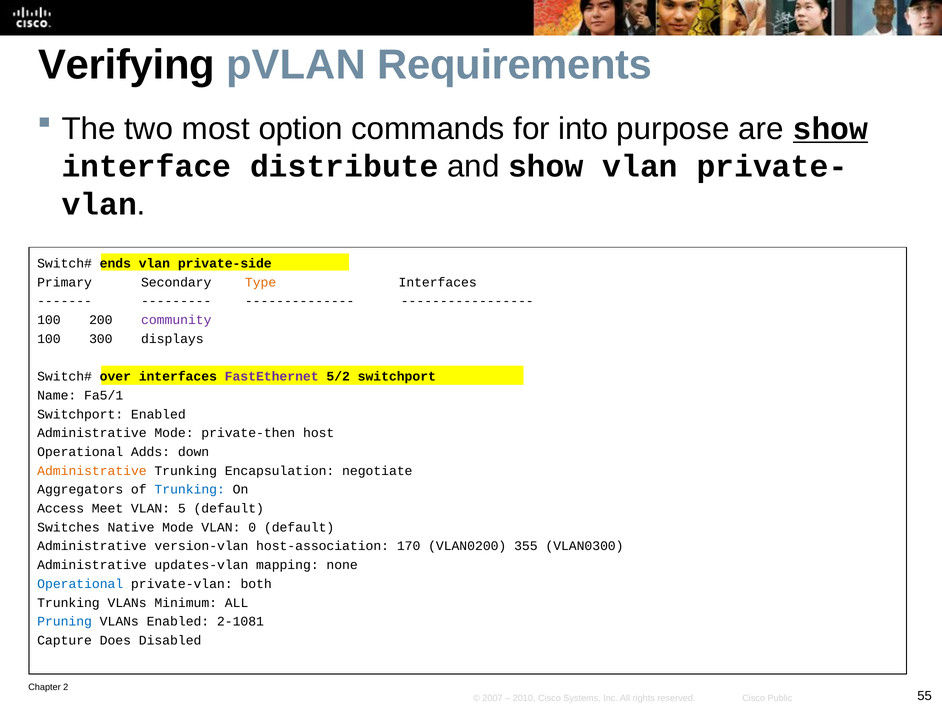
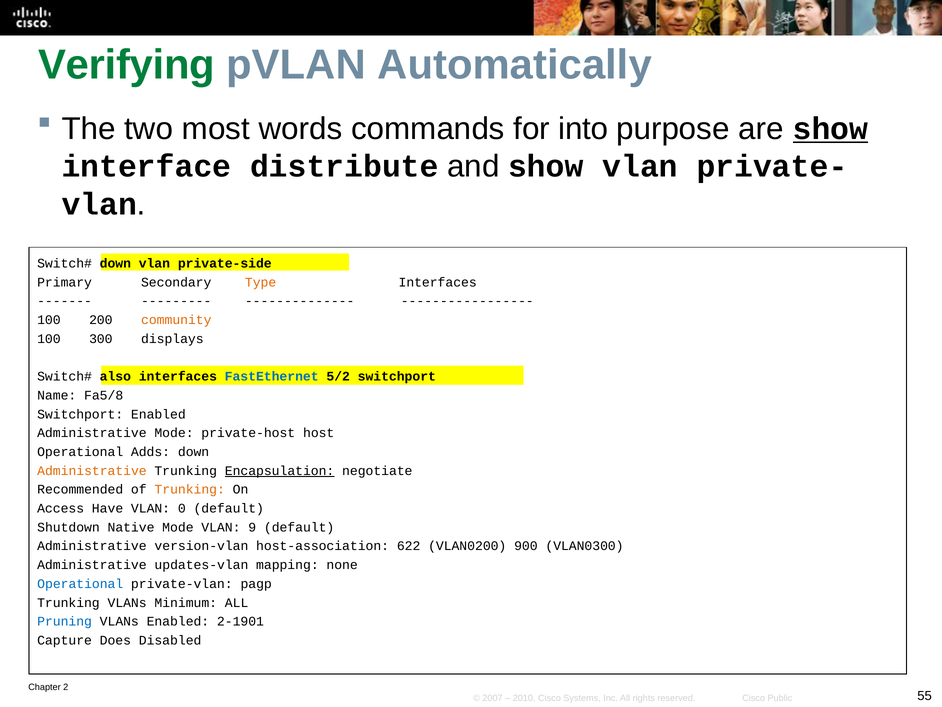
Verifying colour: black -> green
Requirements: Requirements -> Automatically
option: option -> words
ends at (115, 263): ends -> down
community colour: purple -> orange
over: over -> also
FastEthernet colour: purple -> blue
Fa5/1: Fa5/1 -> Fa5/8
private-then: private-then -> private-host
Encapsulation underline: none -> present
Aggregators: Aggregators -> Recommended
Trunking at (190, 489) colour: blue -> orange
Meet: Meet -> Have
5: 5 -> 0
Switches: Switches -> Shutdown
0: 0 -> 9
170: 170 -> 622
355: 355 -> 900
both: both -> pagp
2-1081: 2-1081 -> 2-1901
